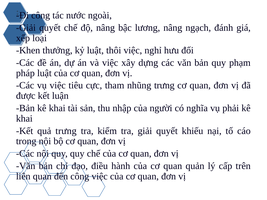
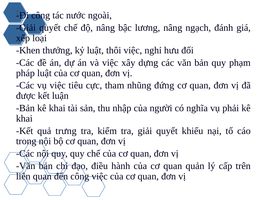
nhũng trưng: trưng -> đứng
